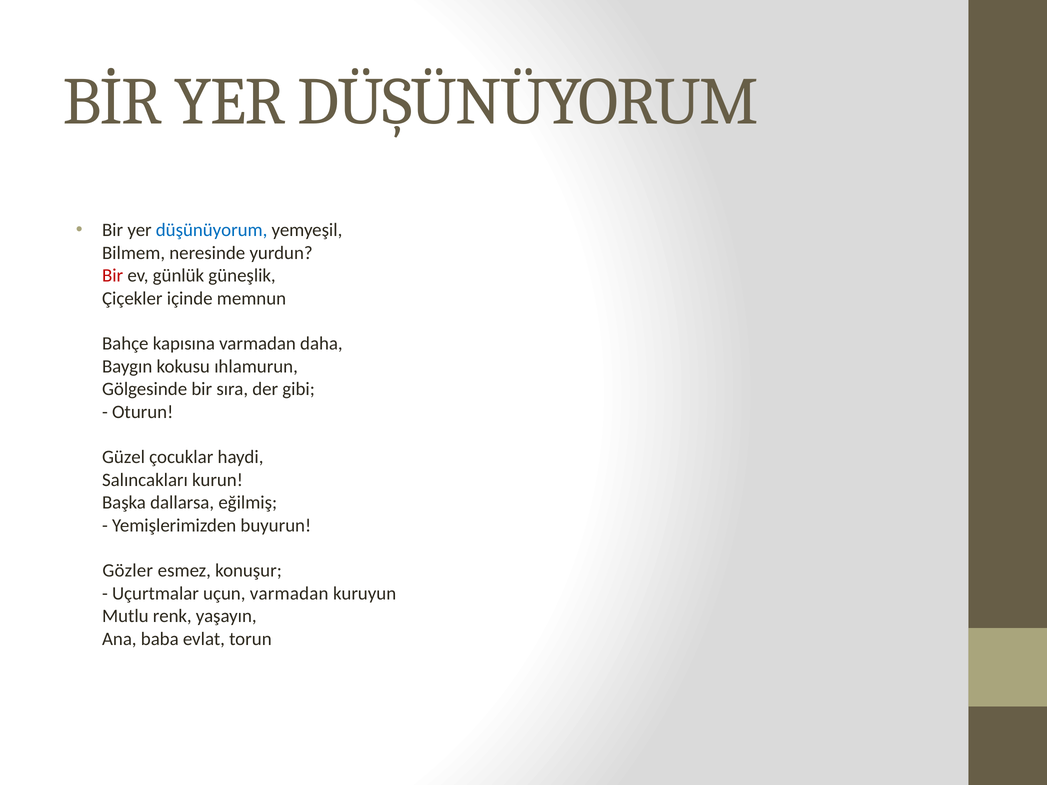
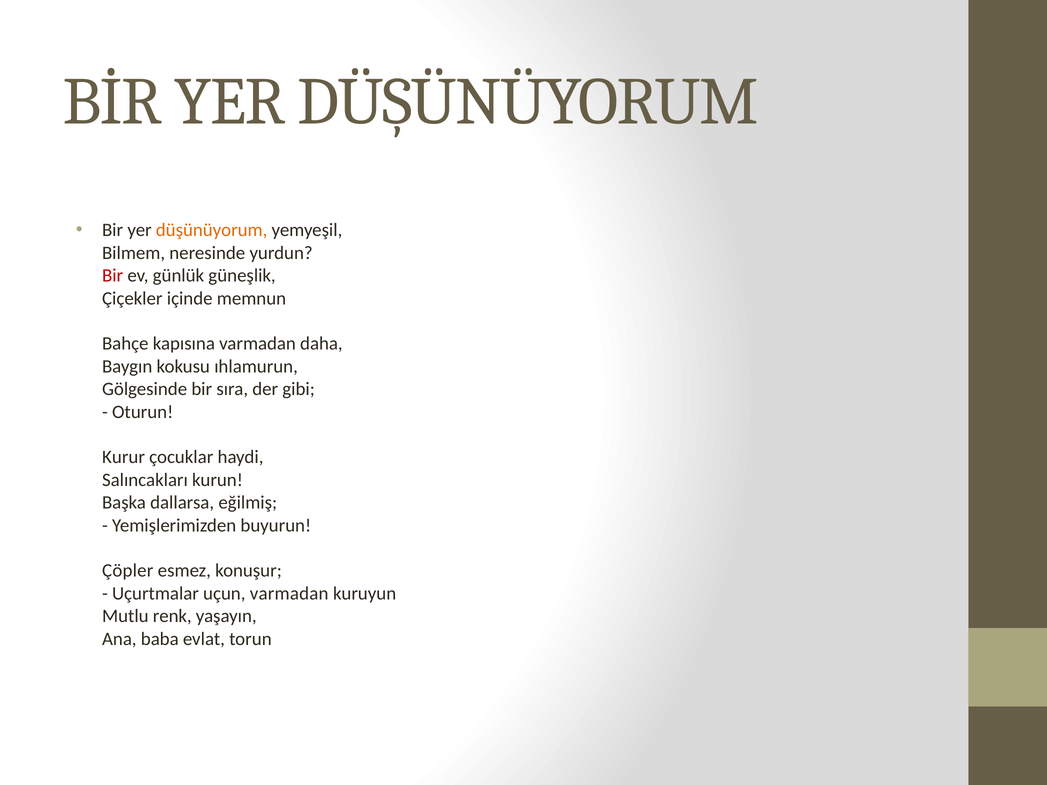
düşünüyorum at (212, 230) colour: blue -> orange
Güzel: Güzel -> Kurur
Gözler: Gözler -> Çöpler
